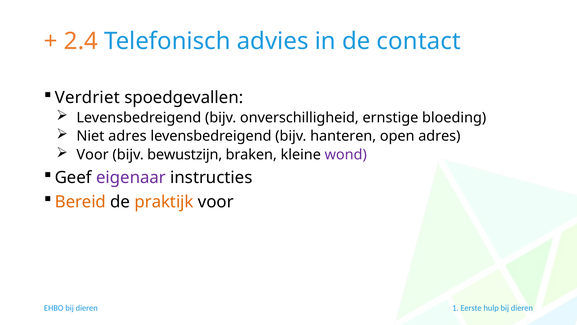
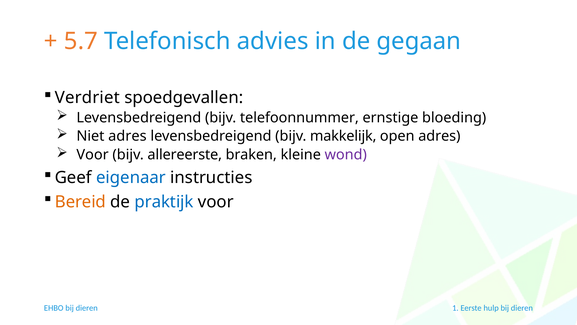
2.4: 2.4 -> 5.7
contact: contact -> gegaan
onverschilligheid: onverschilligheid -> telefoonnummer
hanteren: hanteren -> makkelijk
bewustzijn: bewustzijn -> allereerste
eigenaar colour: purple -> blue
praktijk colour: orange -> blue
